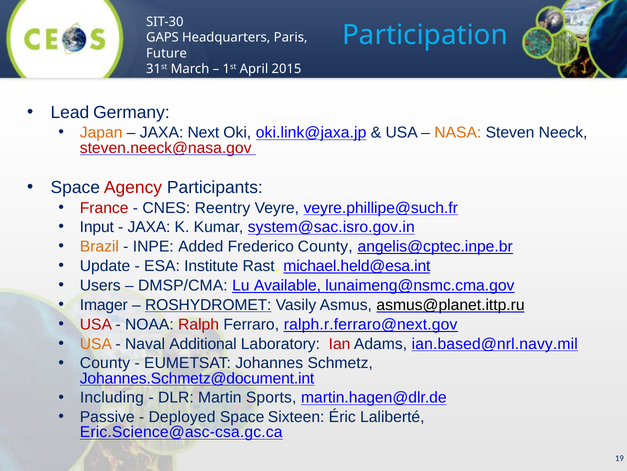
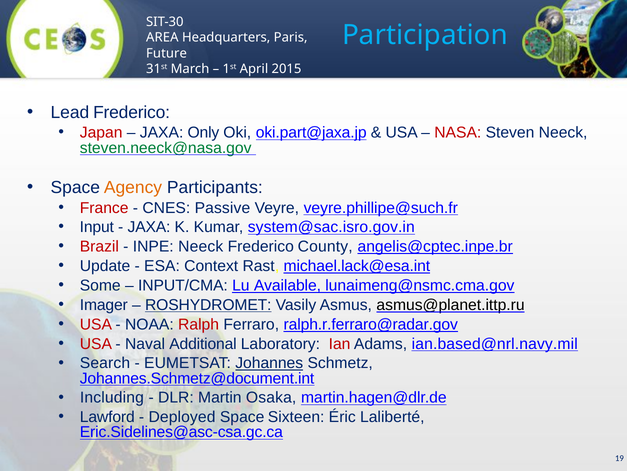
GAPS: GAPS -> AREA
Lead Germany: Germany -> Frederico
Japan colour: orange -> red
Next: Next -> Only
oki.link@jaxa.jp: oki.link@jaxa.jp -> oki.part@jaxa.jp
NASA colour: orange -> red
steven.neeck@nasa.gov colour: red -> green
Agency colour: red -> orange
Reentry: Reentry -> Passive
Brazil colour: orange -> red
INPE Added: Added -> Neeck
Institute: Institute -> Context
michael.held@esa.int: michael.held@esa.int -> michael.lack@esa.int
Users: Users -> Some
DMSP/CMA: DMSP/CMA -> INPUT/CMA
ralph.r.ferraro@next.gov: ralph.r.ferraro@next.gov -> ralph.r.ferraro@radar.gov
USA at (96, 343) colour: orange -> red
County at (105, 363): County -> Search
Johannes underline: none -> present
Sports: Sports -> Osaka
Passive: Passive -> Lawford
Eric.Science@asc-csa.gc.ca: Eric.Science@asc-csa.gc.ca -> Eric.Sidelines@asc-csa.gc.ca
